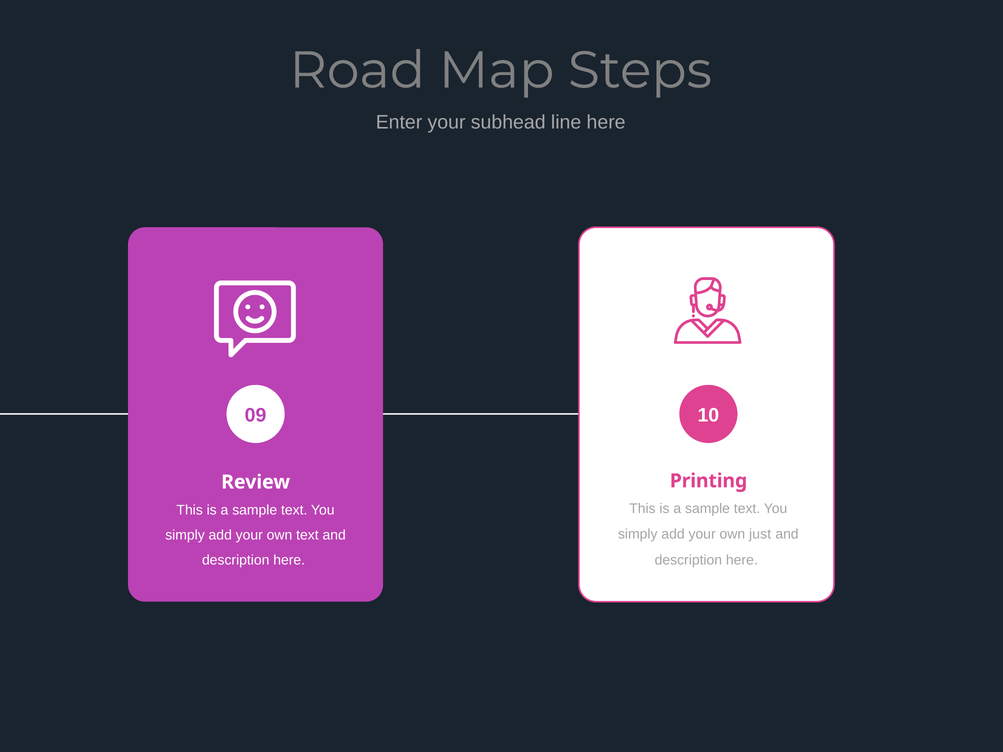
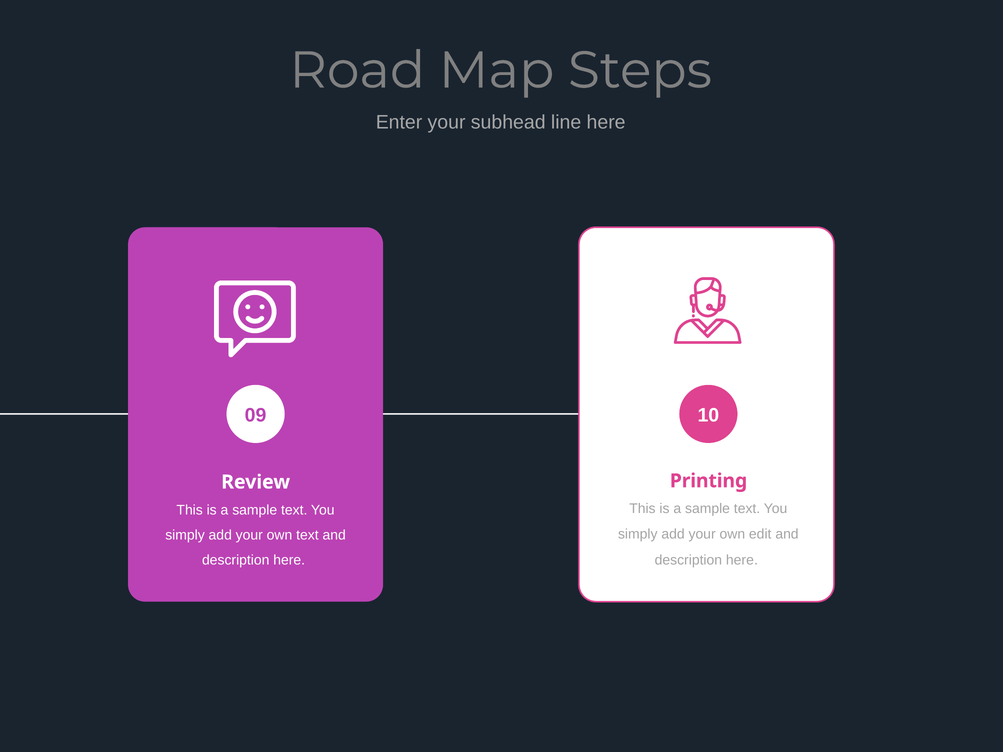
just: just -> edit
